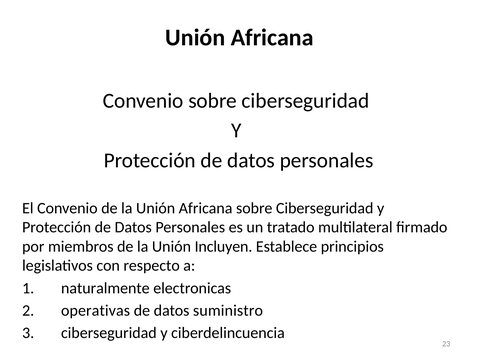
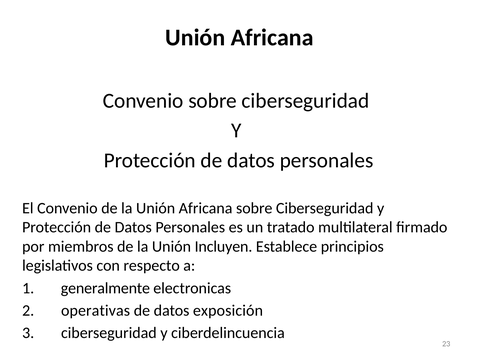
naturalmente: naturalmente -> generalmente
suministro: suministro -> exposición
